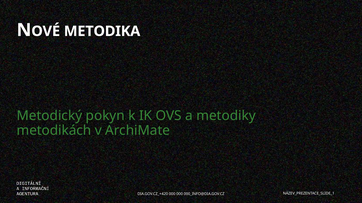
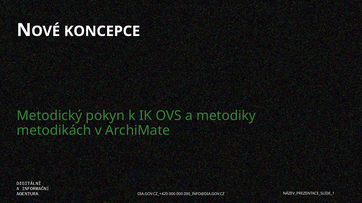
METODIKA: METODIKA -> KONCEPCE
